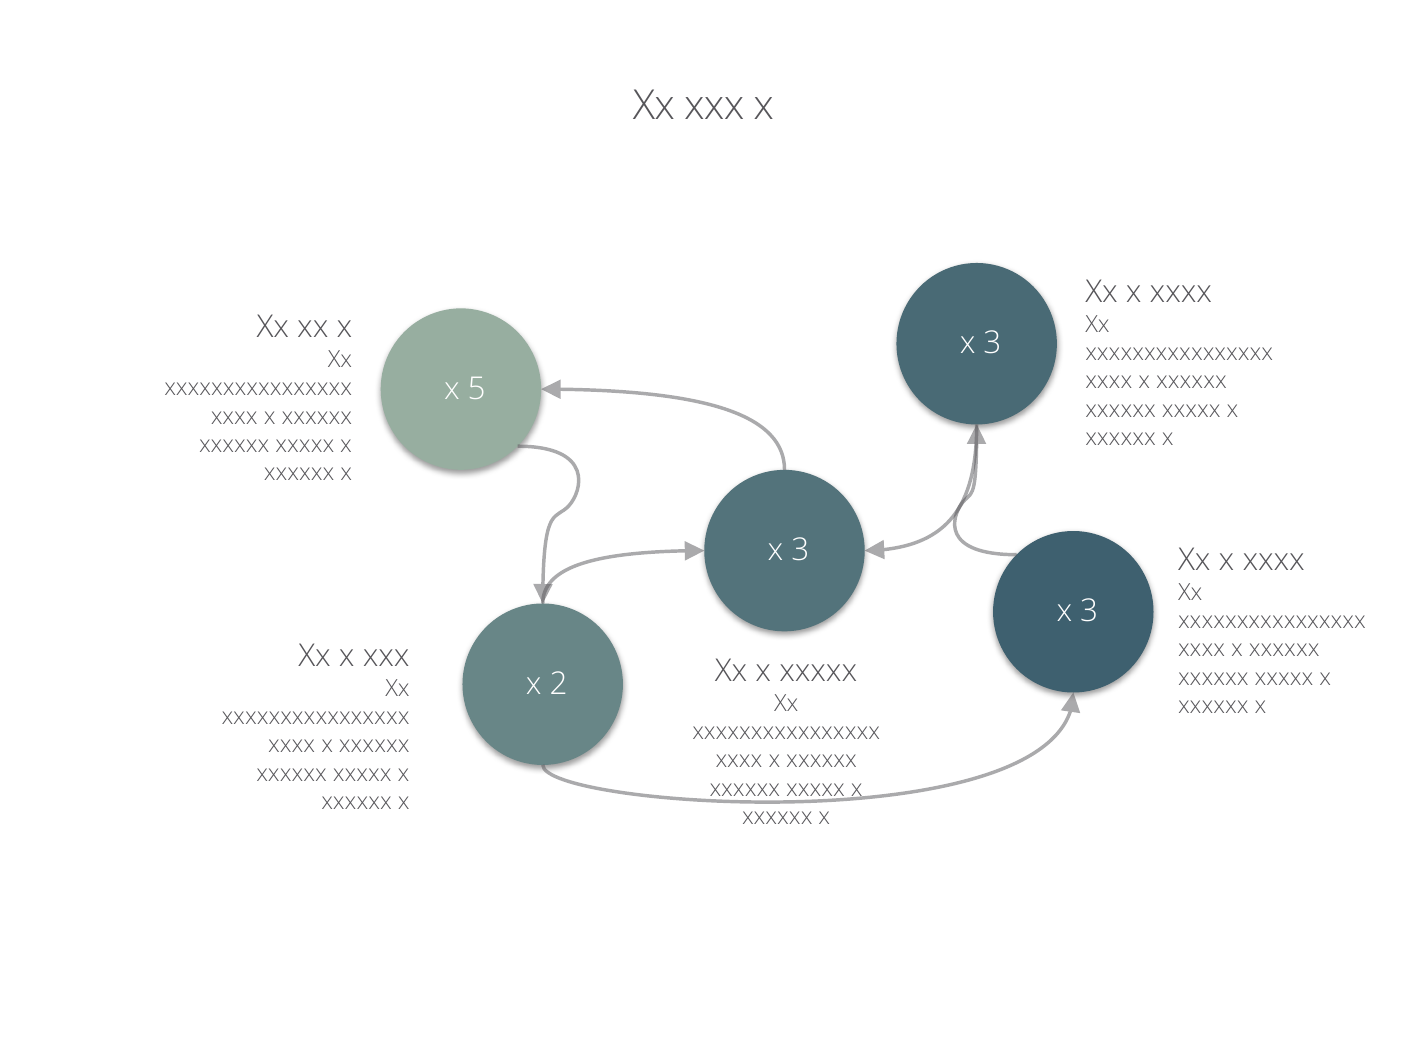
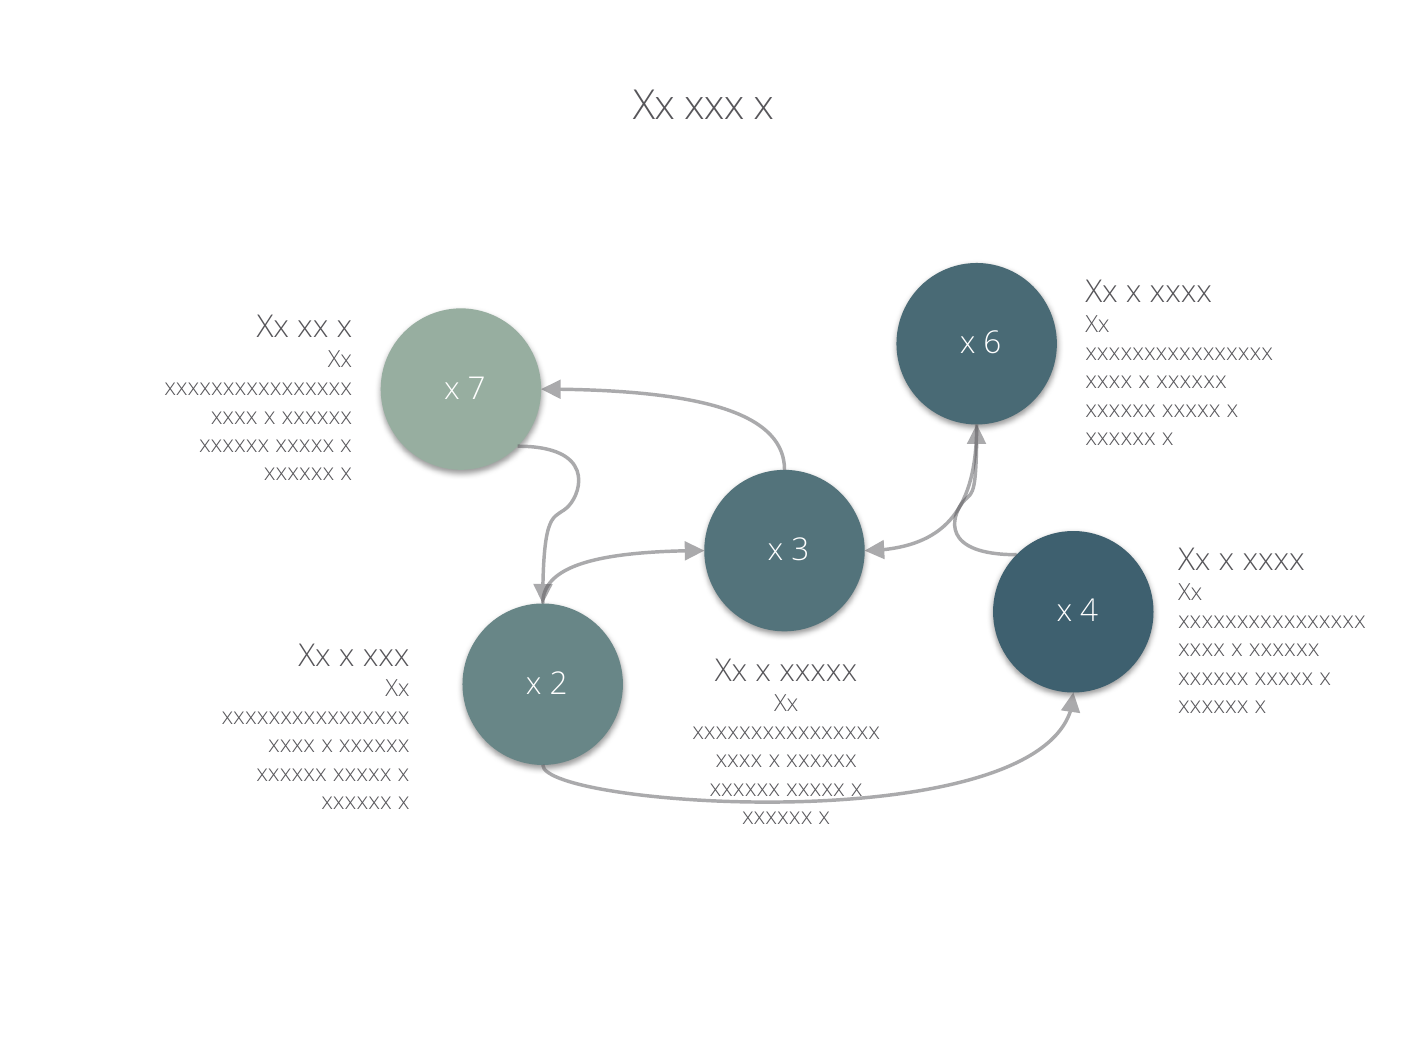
3 at (992, 344): 3 -> 6
5: 5 -> 7
3 at (1089, 612): 3 -> 4
